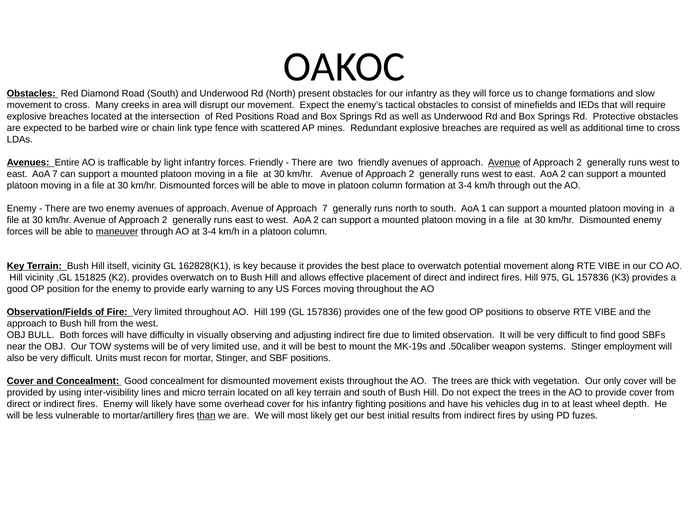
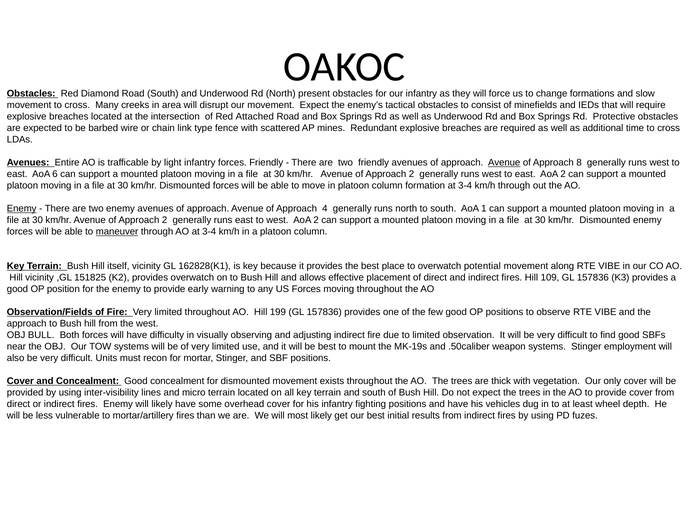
Red Positions: Positions -> Attached
2 at (579, 163): 2 -> 8
AoA 7: 7 -> 6
Enemy at (22, 209) underline: none -> present
Approach 7: 7 -> 4
975: 975 -> 109
than underline: present -> none
